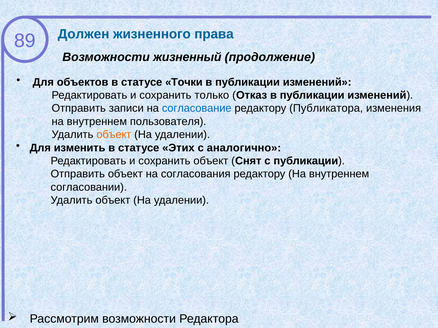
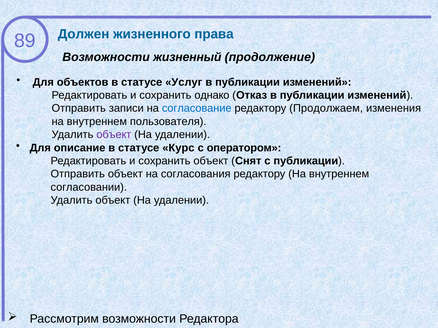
Точки: Точки -> Услуг
только: только -> однако
Публикатора: Публикатора -> Продолжаем
объект at (114, 135) colour: orange -> purple
изменить: изменить -> описание
Этих: Этих -> Курс
аналогично: аналогично -> оператором
